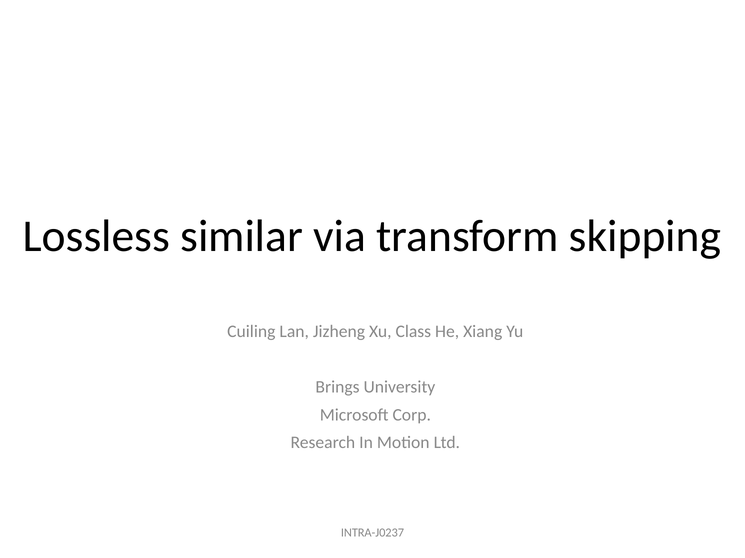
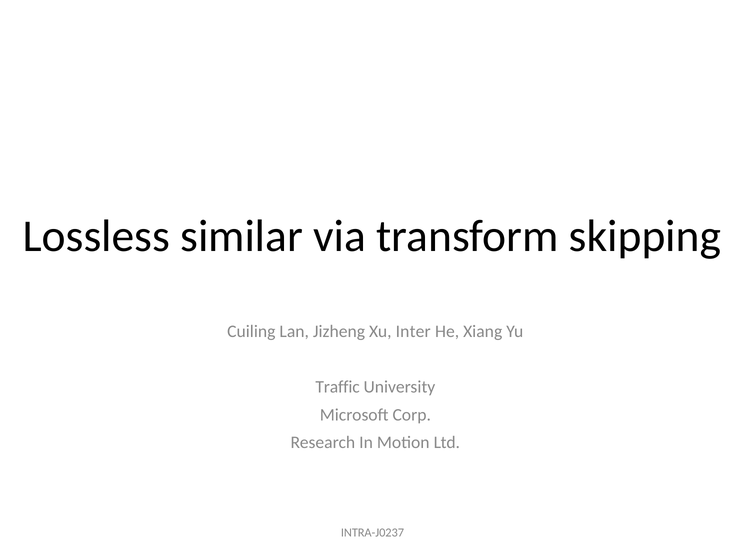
Class: Class -> Inter
Brings: Brings -> Traffic
